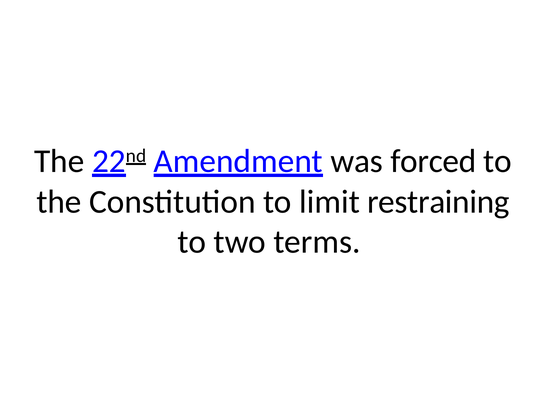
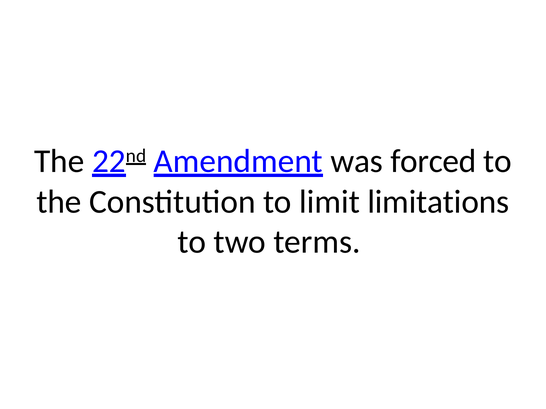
restraining: restraining -> limitations
